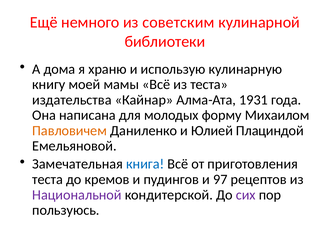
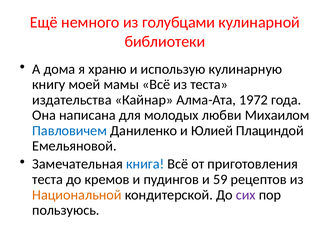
советским: советским -> голубцами
1931: 1931 -> 1972
форму: форму -> любви
Павловичем colour: orange -> blue
97: 97 -> 59
Национальной colour: purple -> orange
